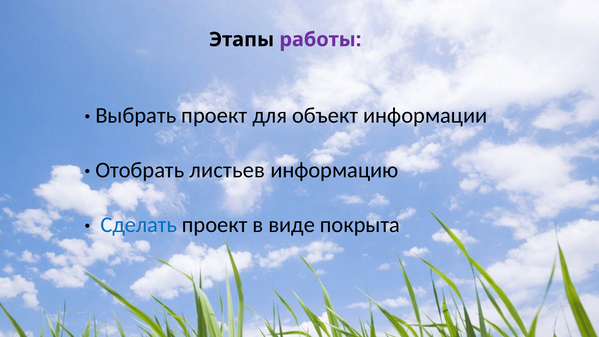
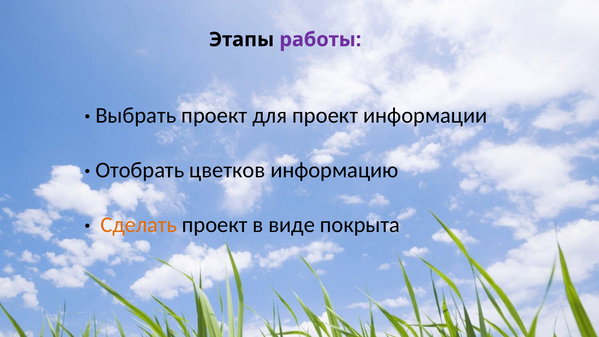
для объект: объект -> проект
листьев: листьев -> цветков
Сделать colour: blue -> orange
